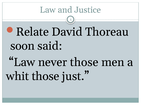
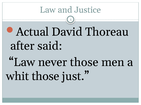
Relate: Relate -> Actual
soon: soon -> after
